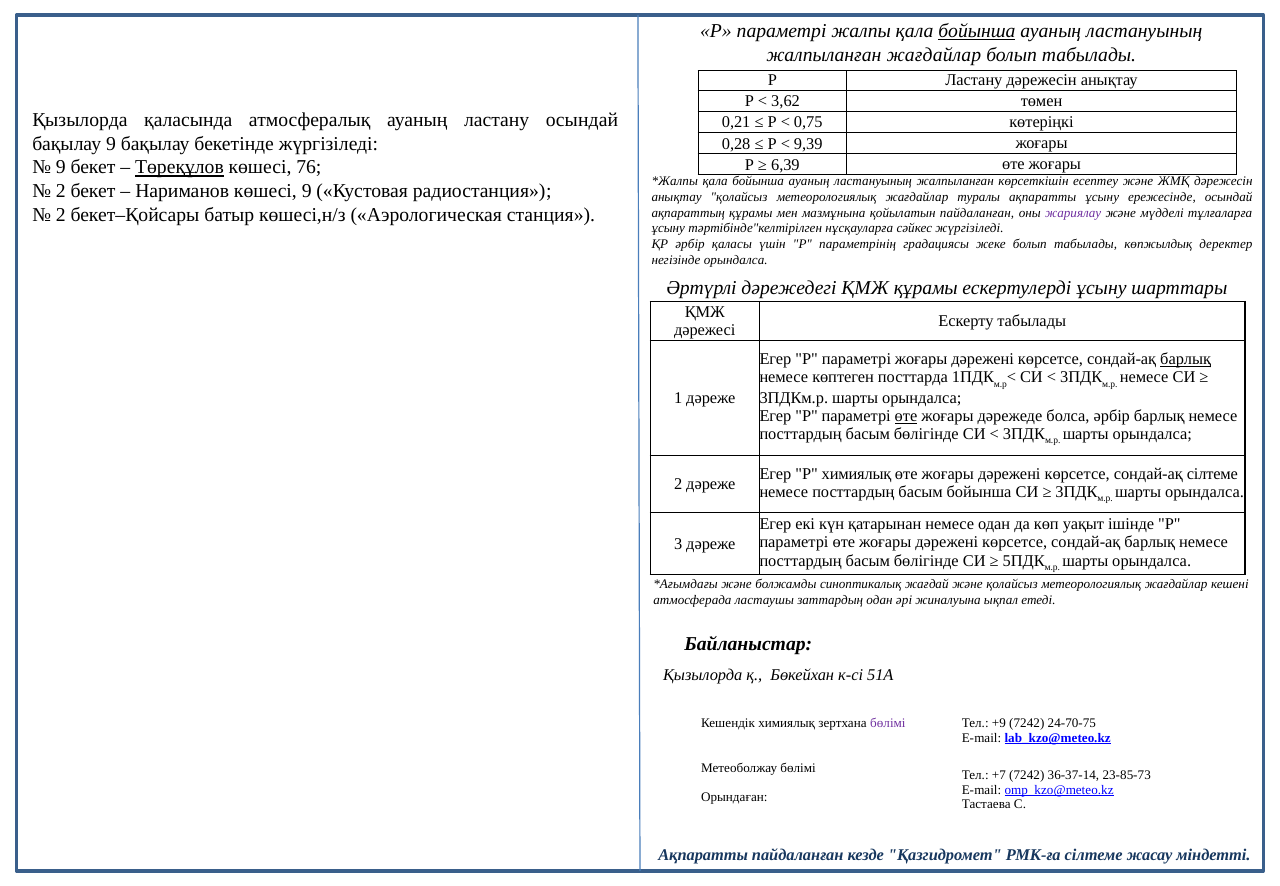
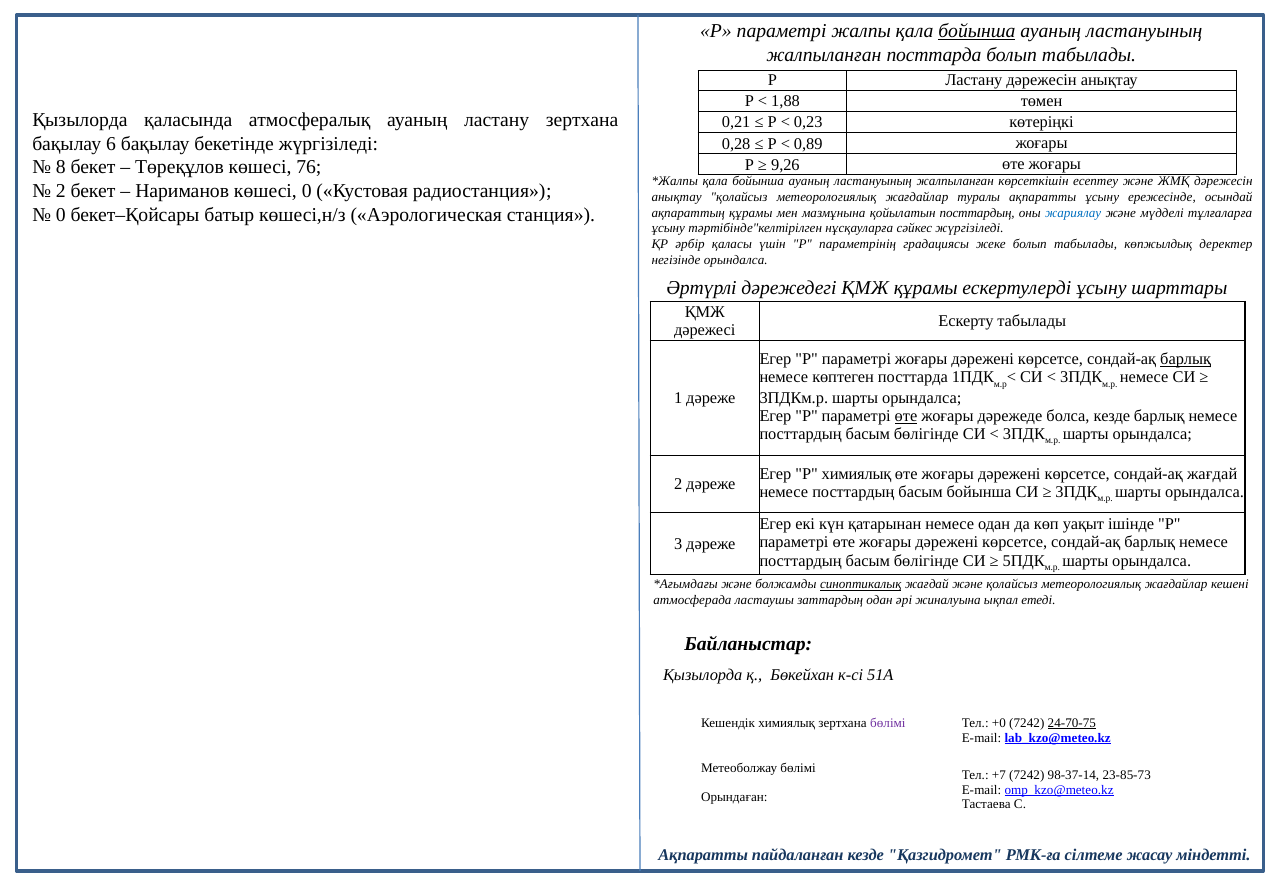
жалпыланған жағдайлар: жағдайлар -> посттарда
3,62: 3,62 -> 1,88
ластану осындай: осындай -> зертхана
0,75: 0,75 -> 0,23
бақылау 9: 9 -> 6
9,39: 9,39 -> 0,89
6,39: 6,39 -> 9,26
9 at (61, 167): 9 -> 8
Төреқұлов underline: present -> none
көшесі 9: 9 -> 0
2 at (61, 215): 2 -> 0
қойылатын пайдаланған: пайдаланған -> посттардың
жариялау colour: purple -> blue
болса әрбір: әрбір -> кезде
сондай-ақ сілтеме: сілтеме -> жағдай
синоптикалық underline: none -> present
+9: +9 -> +0
24-70-75 underline: none -> present
36-37-14: 36-37-14 -> 98-37-14
